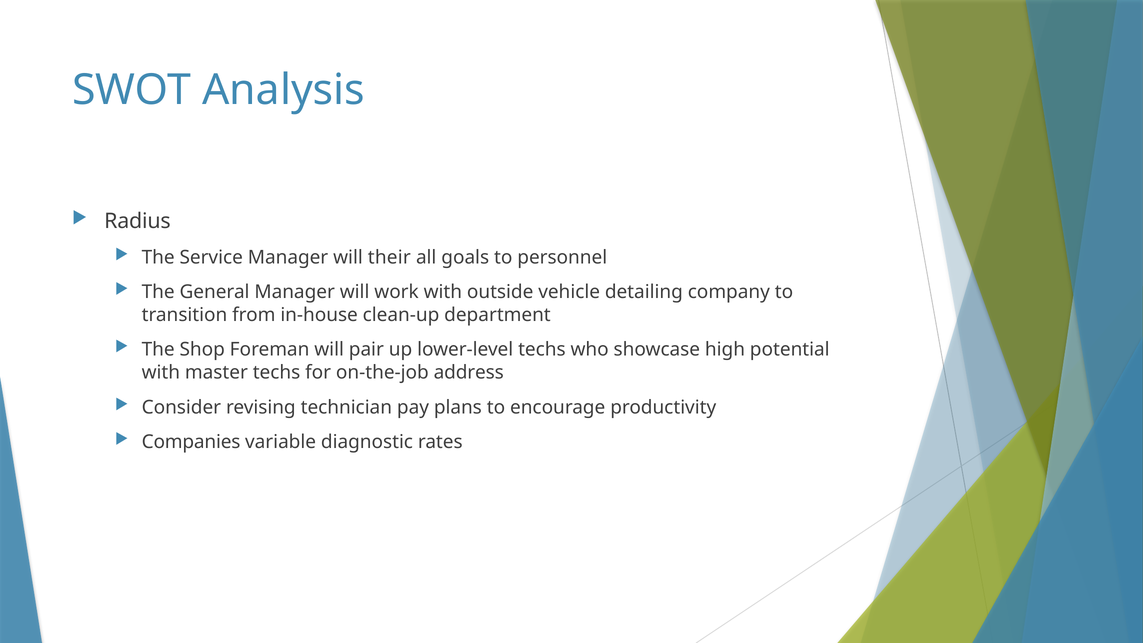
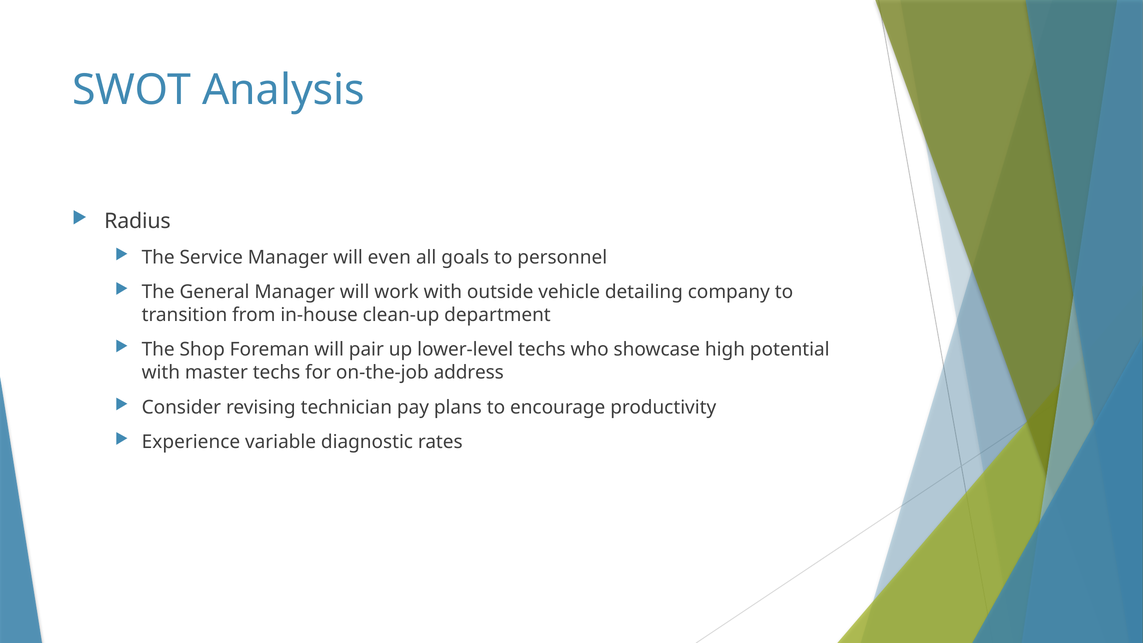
their: their -> even
Companies: Companies -> Experience
